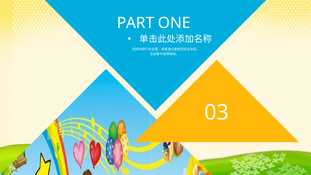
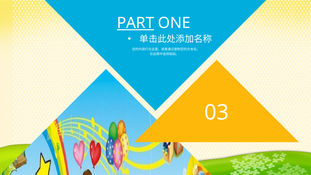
PART underline: none -> present
